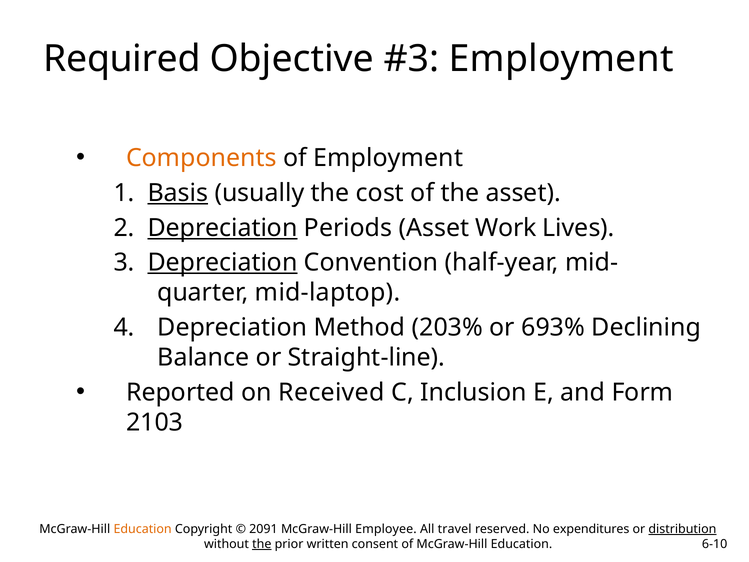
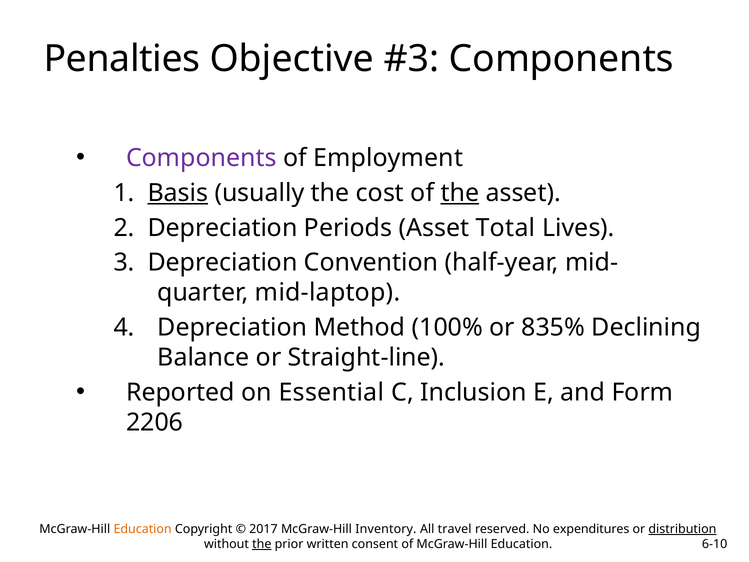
Required: Required -> Penalties
Employment at (561, 59): Employment -> Components
Components at (201, 158) colour: orange -> purple
the at (460, 193) underline: none -> present
Depreciation at (222, 228) underline: present -> none
Work: Work -> Total
Depreciation at (222, 263) underline: present -> none
203%: 203% -> 100%
693%: 693% -> 835%
Received: Received -> Essential
2103: 2103 -> 2206
2091: 2091 -> 2017
Employee: Employee -> Inventory
